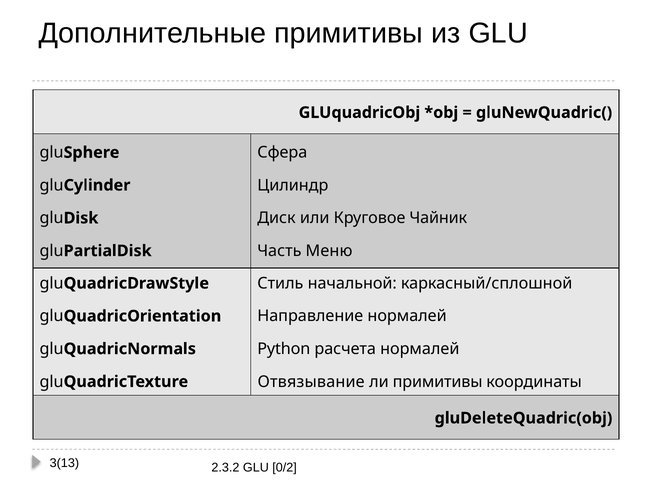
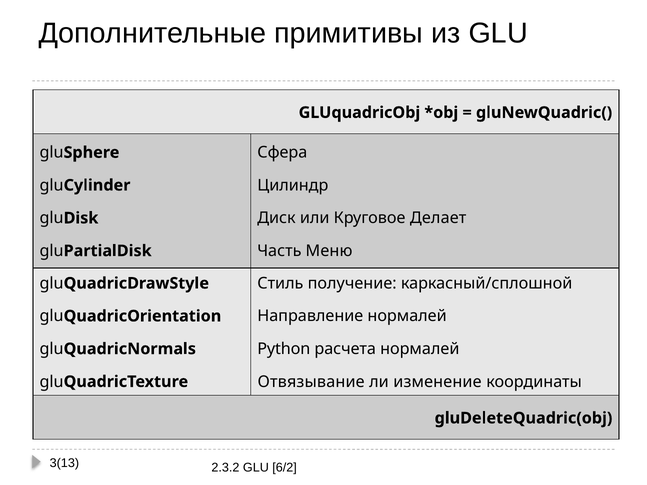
Чайник: Чайник -> Делает
начальной: начальной -> получение
ли примитивы: примитивы -> изменение
0/2: 0/2 -> 6/2
